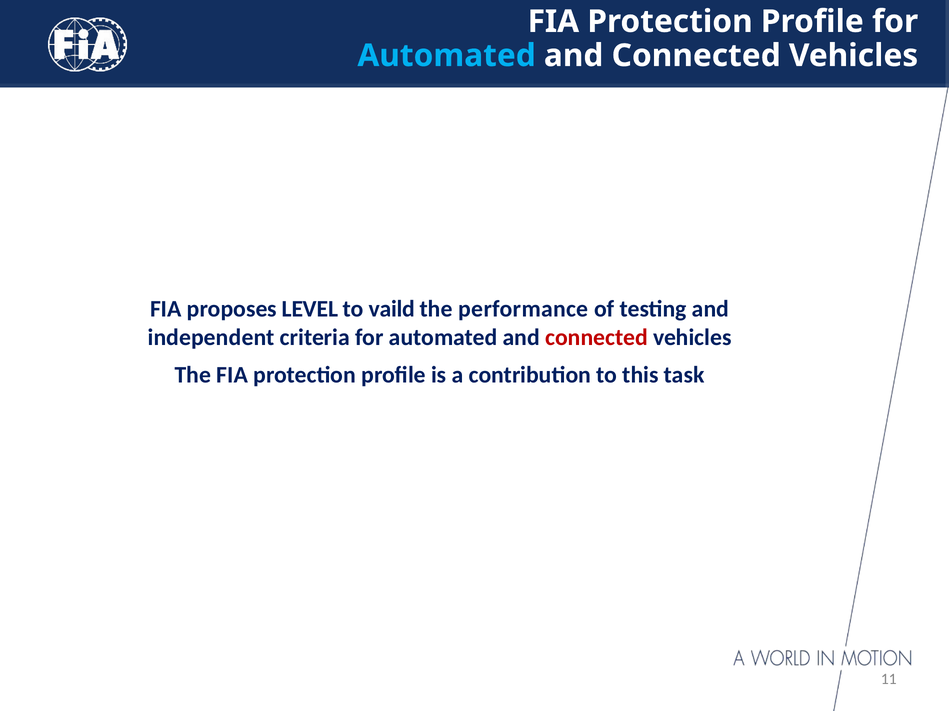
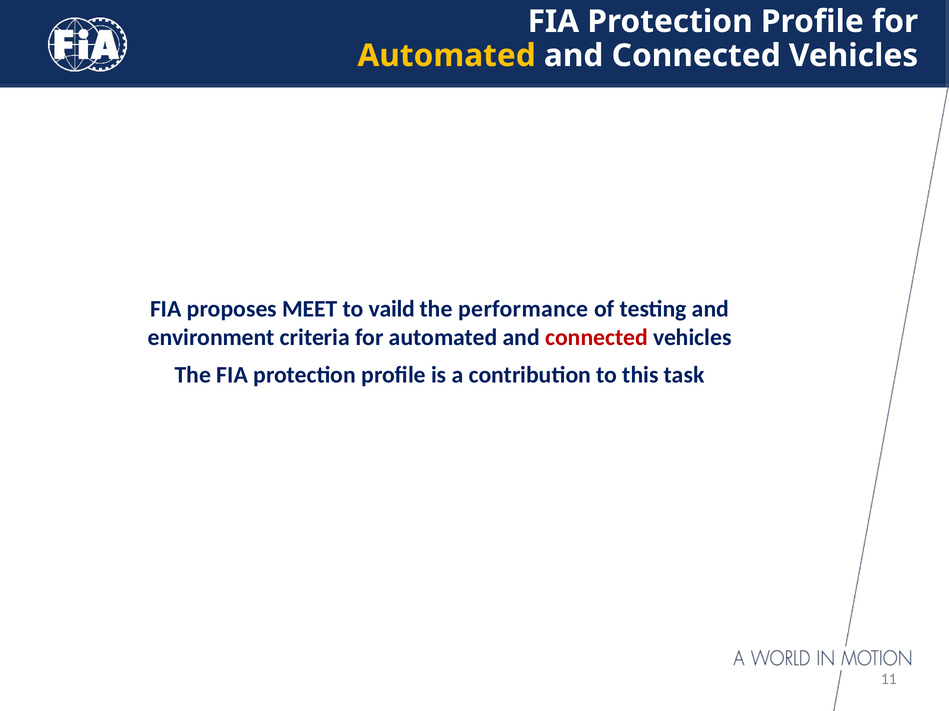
Automated at (447, 56) colour: light blue -> yellow
LEVEL: LEVEL -> MEET
independent: independent -> environment
